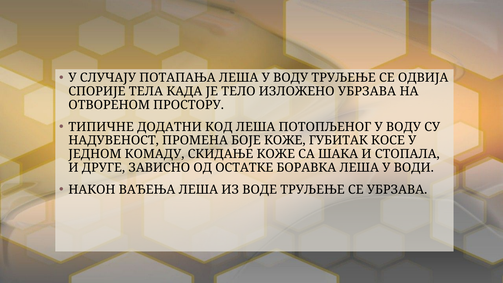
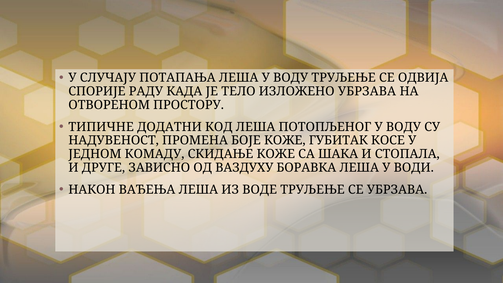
ТЕЛА: ТЕЛА -> РАДУ
ОСТАТКЕ: ОСТАТКЕ -> ВАЗДУХУ
